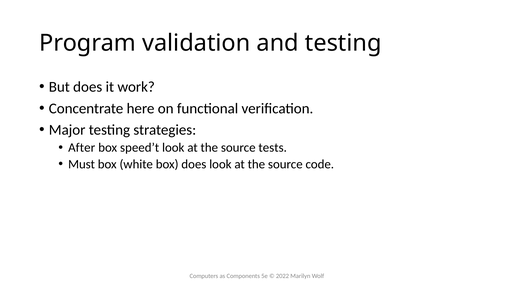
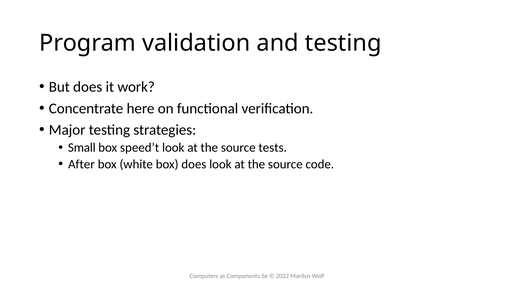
After: After -> Small
Must: Must -> After
